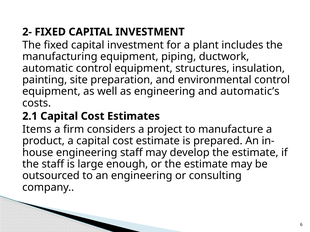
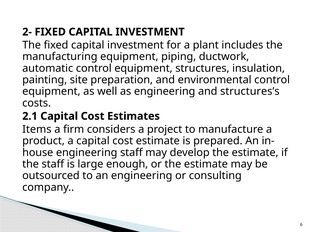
automatic’s: automatic’s -> structures’s
